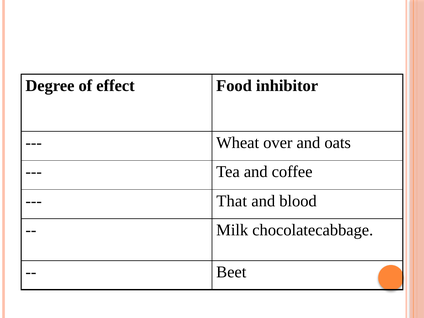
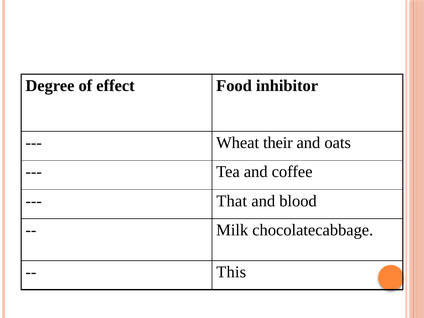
over: over -> their
Beet: Beet -> This
